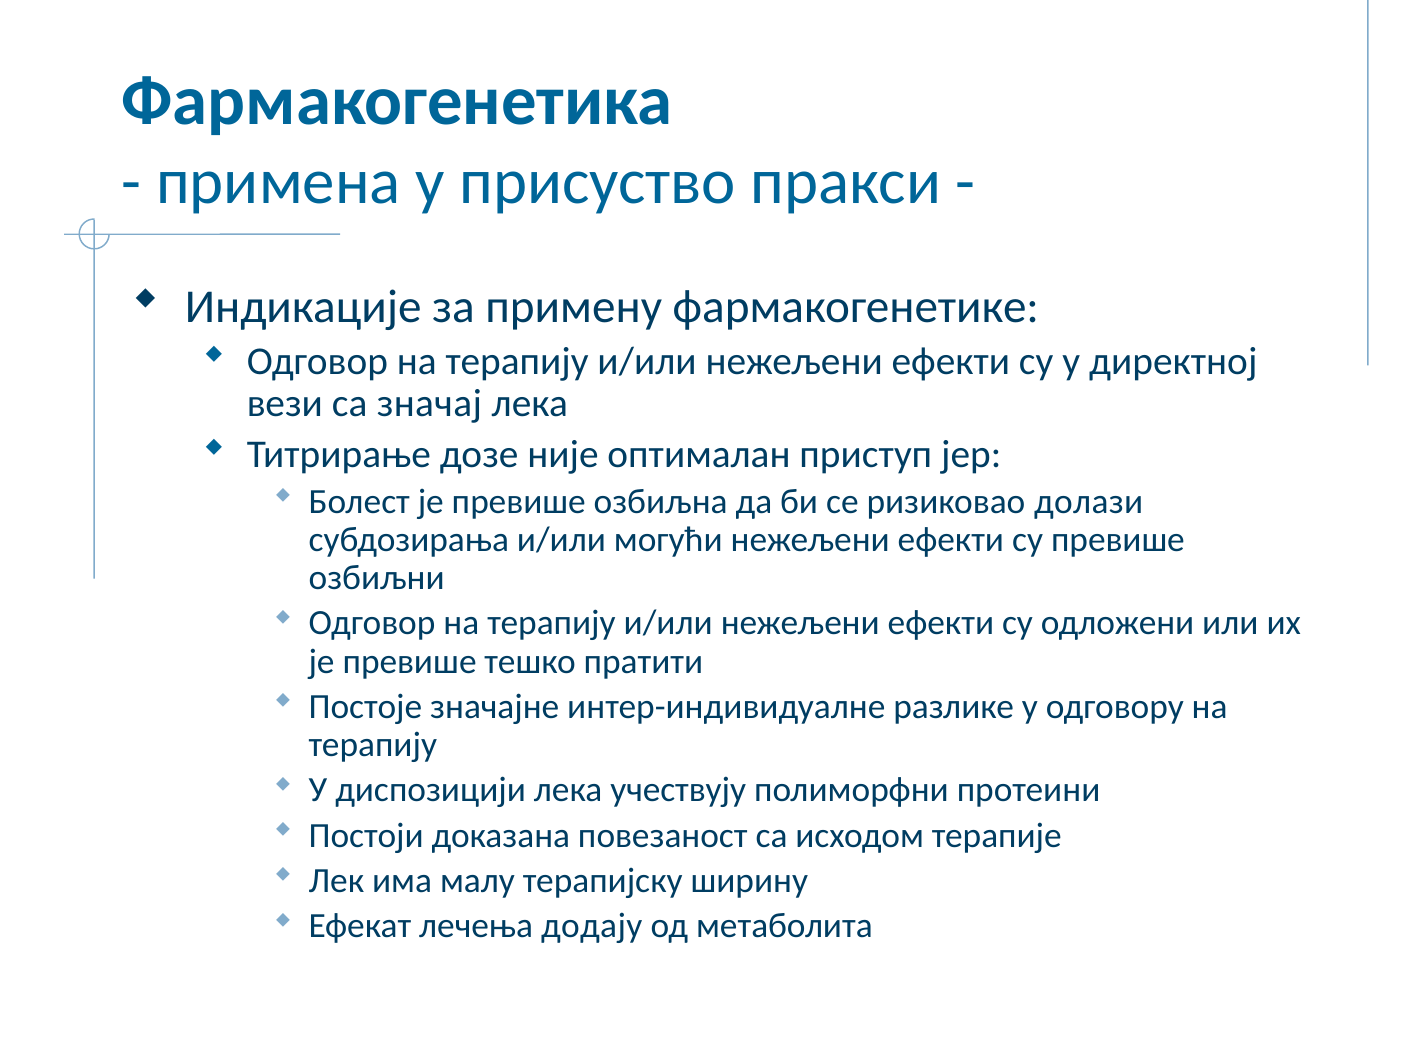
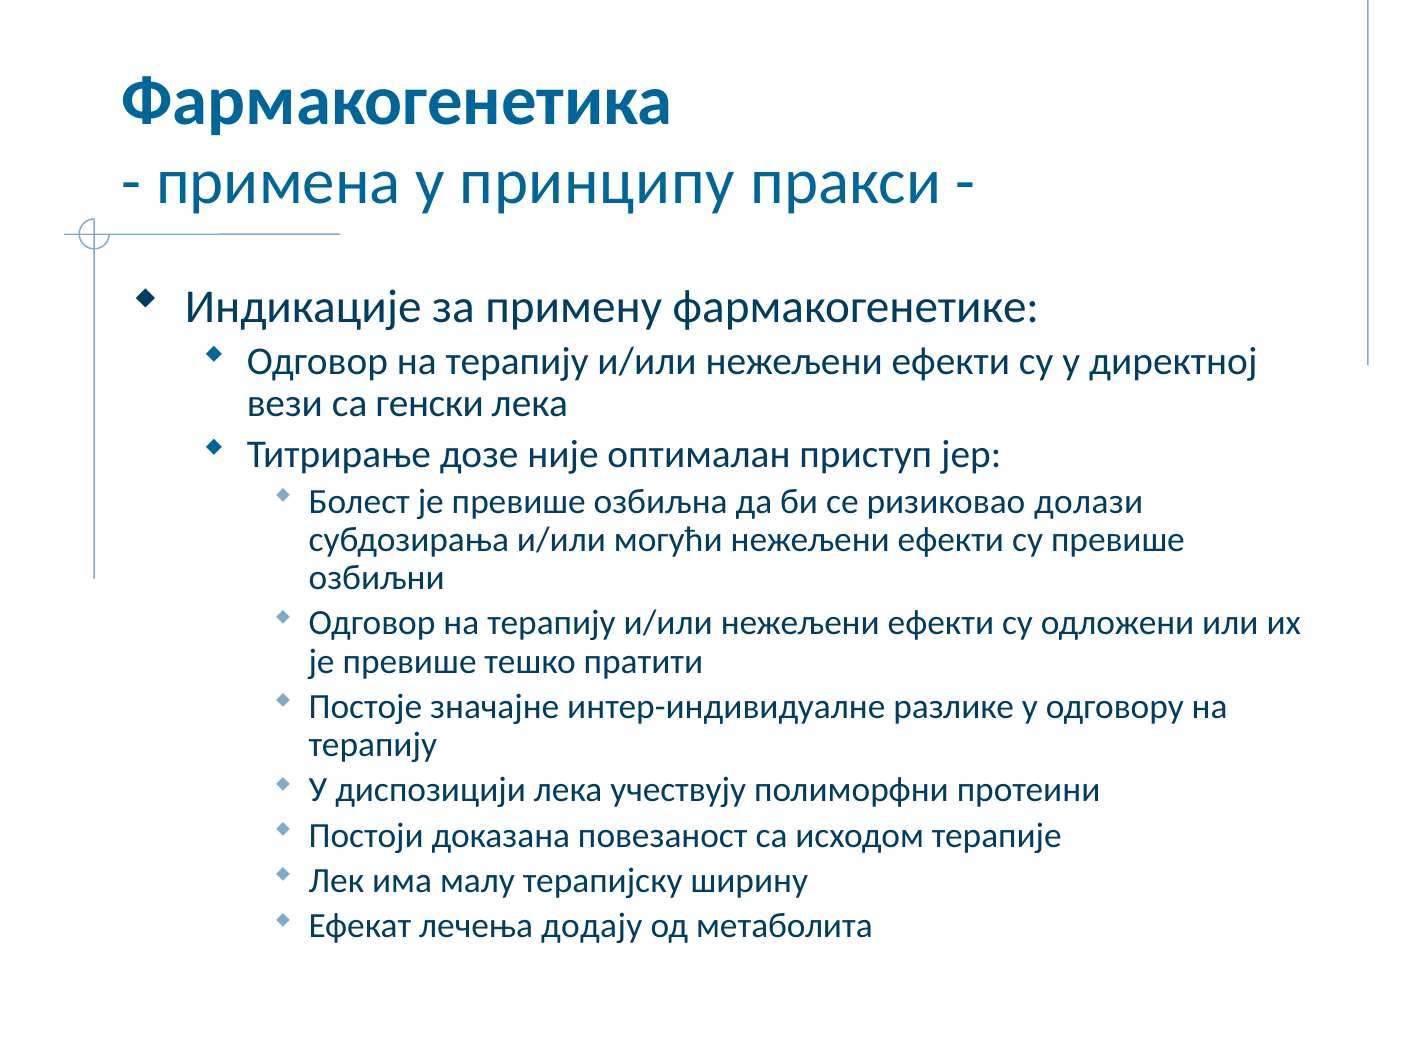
присуство: присуство -> принципу
значај: значај -> генски
